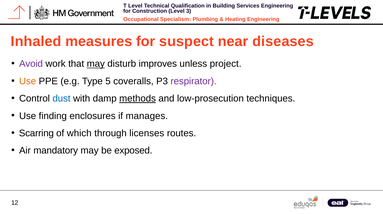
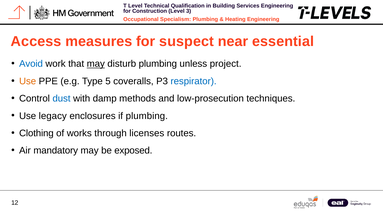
Inhaled: Inhaled -> Access
diseases: diseases -> essential
Avoid colour: purple -> blue
disturb improves: improves -> plumbing
respirator colour: purple -> blue
methods underline: present -> none
finding: finding -> legacy
if manages: manages -> plumbing
Scarring: Scarring -> Clothing
which: which -> works
